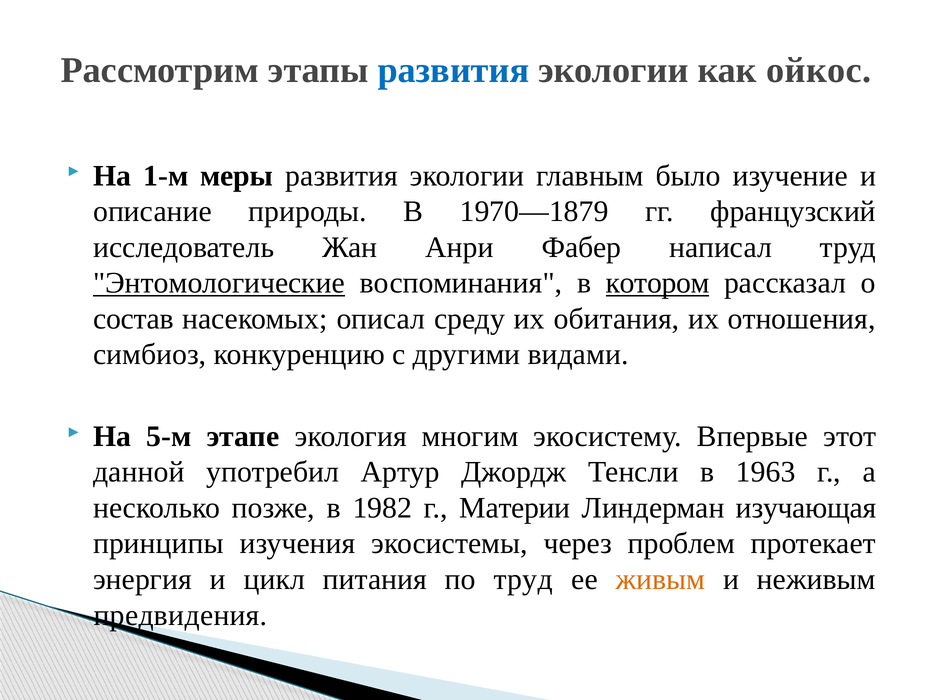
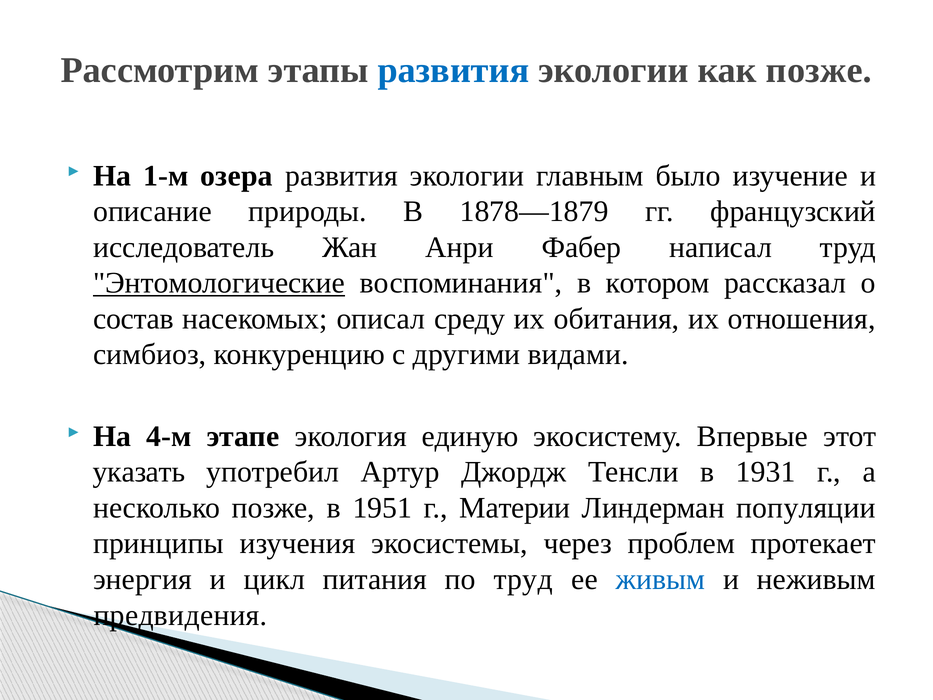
как ойкос: ойкос -> позже
меры: меры -> озера
1970—1879: 1970—1879 -> 1878—1879
котором underline: present -> none
5-м: 5-м -> 4-м
многим: многим -> единую
данной: данной -> указать
1963: 1963 -> 1931
1982: 1982 -> 1951
изучающая: изучающая -> популяции
живым colour: orange -> blue
